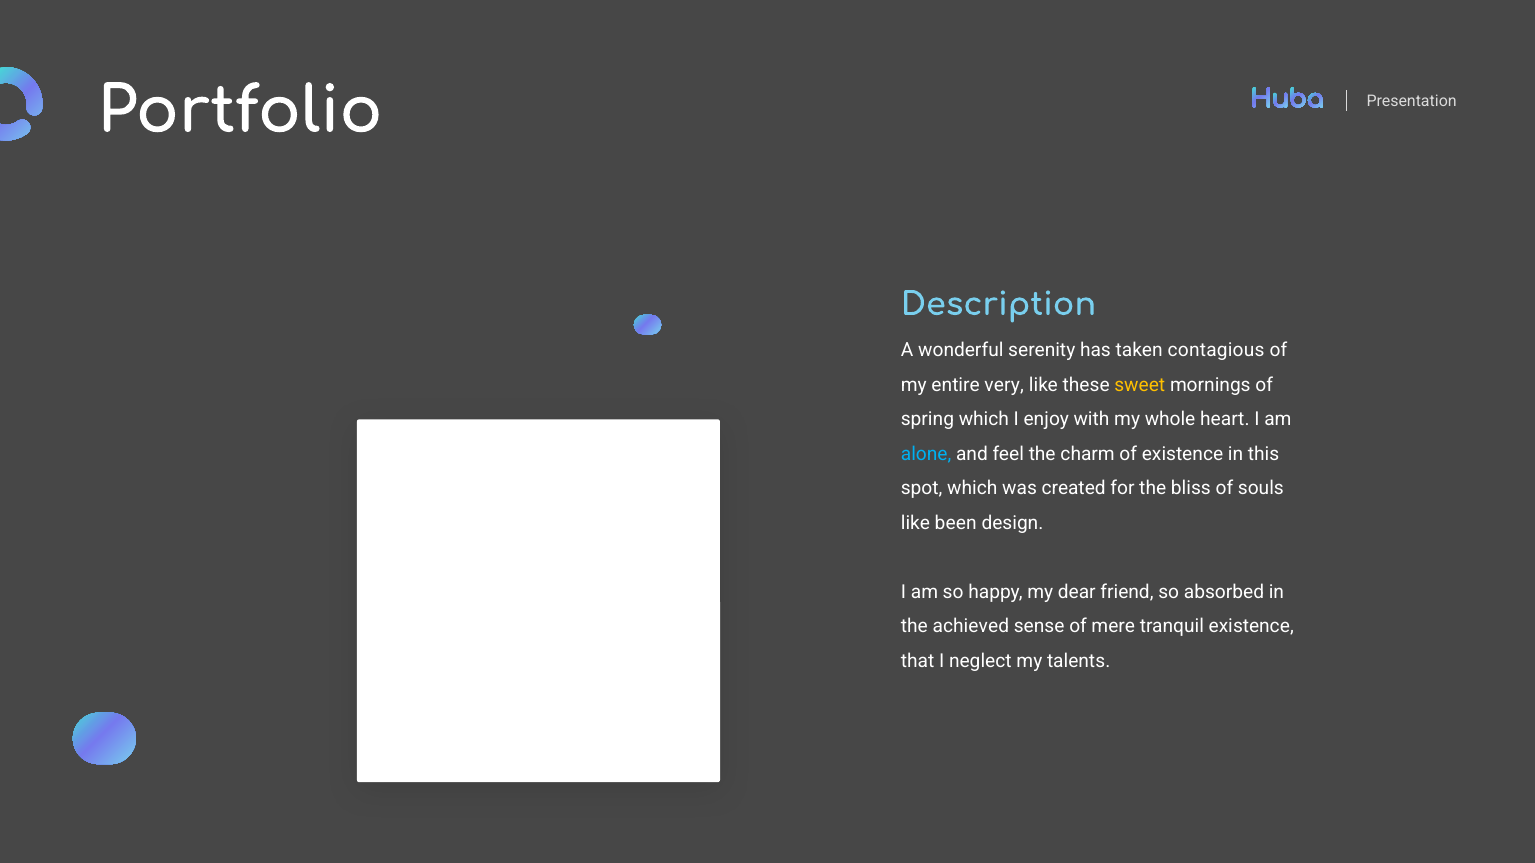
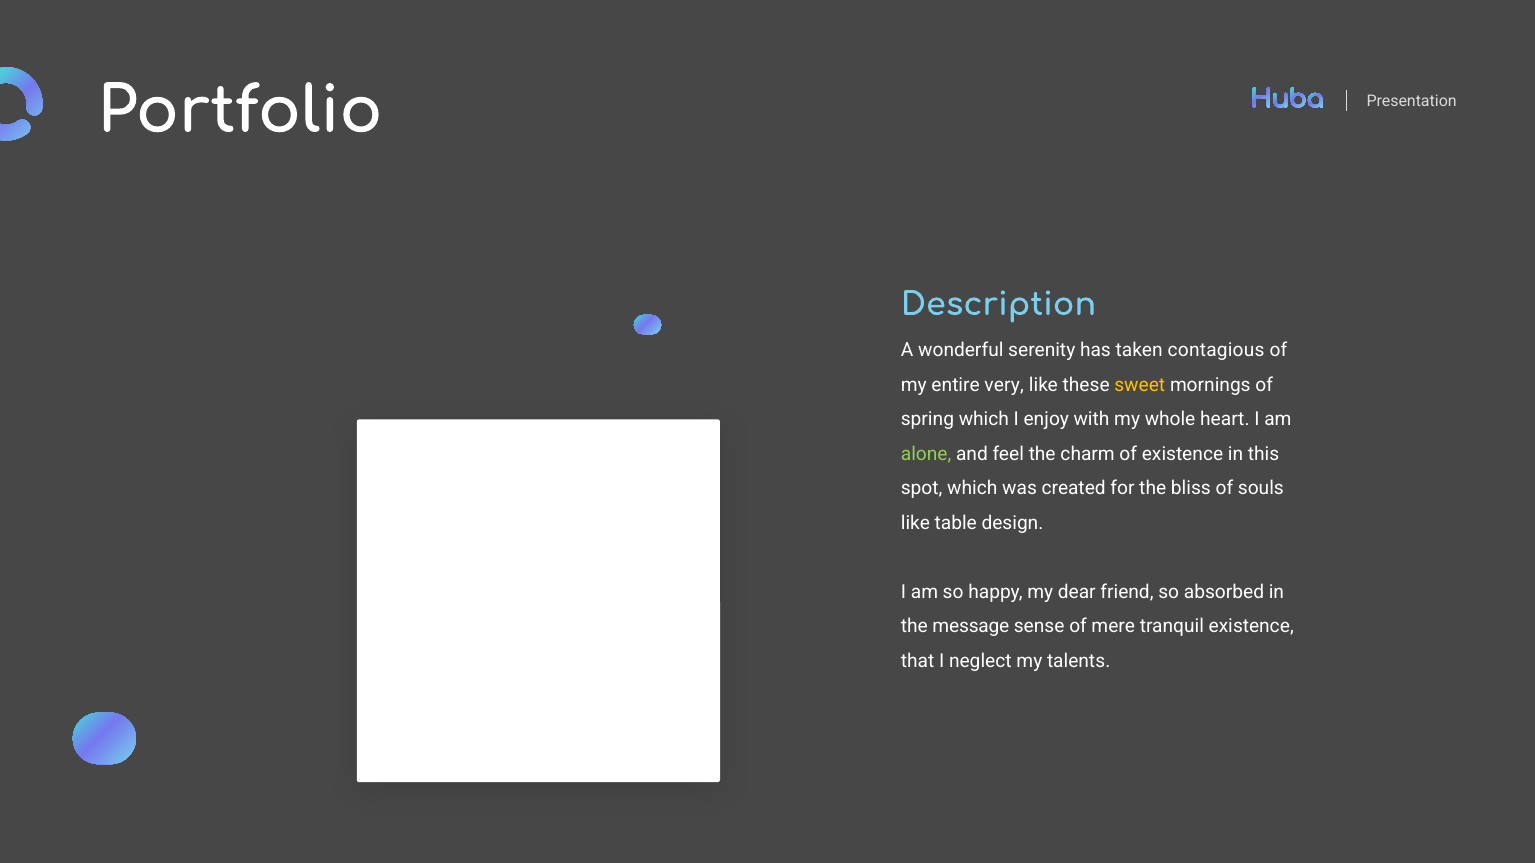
alone colour: light blue -> light green
been: been -> table
achieved: achieved -> message
